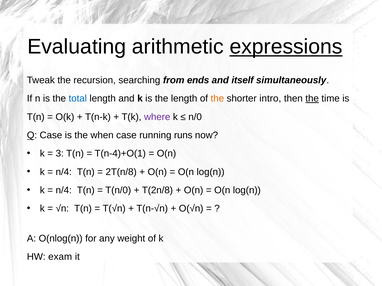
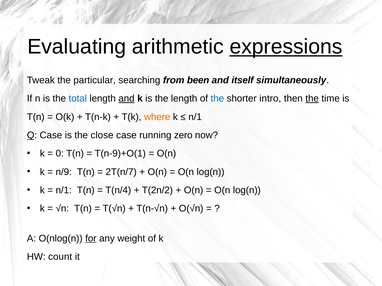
recursion: recursion -> particular
ends: ends -> been
and at (126, 99) underline: none -> present
the at (217, 99) colour: orange -> blue
where colour: purple -> orange
n/0 at (195, 117): n/0 -> n/1
when: when -> close
runs: runs -> zero
3: 3 -> 0
T(n-4)+O(1: T(n-4)+O(1 -> T(n-9)+O(1
n/4 at (64, 172): n/4 -> n/9
2T(n/8: 2T(n/8 -> 2T(n/7
n/4 at (64, 190): n/4 -> n/1
T(n/0: T(n/0 -> T(n/4
T(2n/8: T(2n/8 -> T(2n/2
for underline: none -> present
exam: exam -> count
